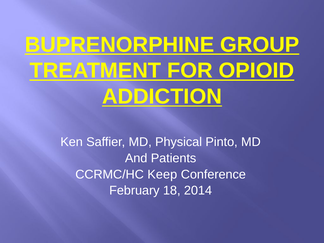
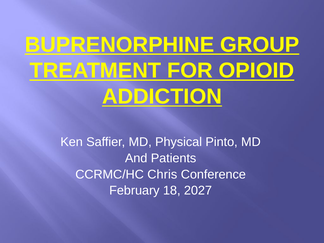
Keep: Keep -> Chris
2014: 2014 -> 2027
